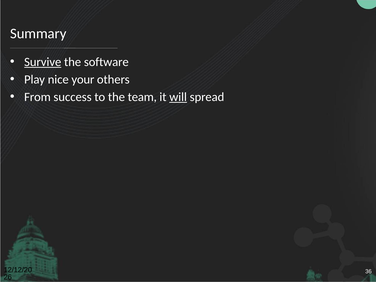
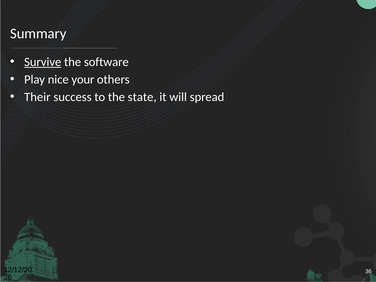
From: From -> Their
team: team -> state
will underline: present -> none
